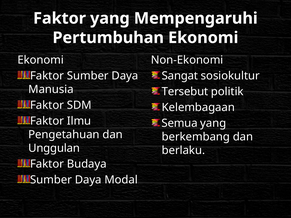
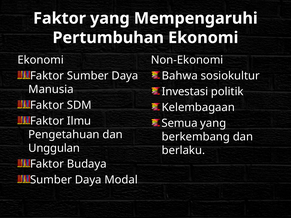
Sangat: Sangat -> Bahwa
Tersebut: Tersebut -> Investasi
